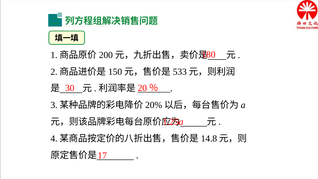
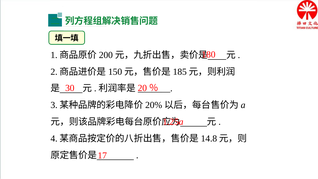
533: 533 -> 185
